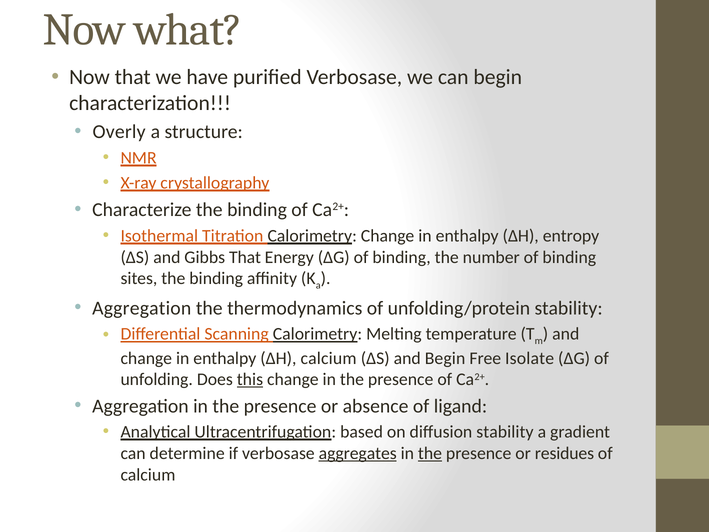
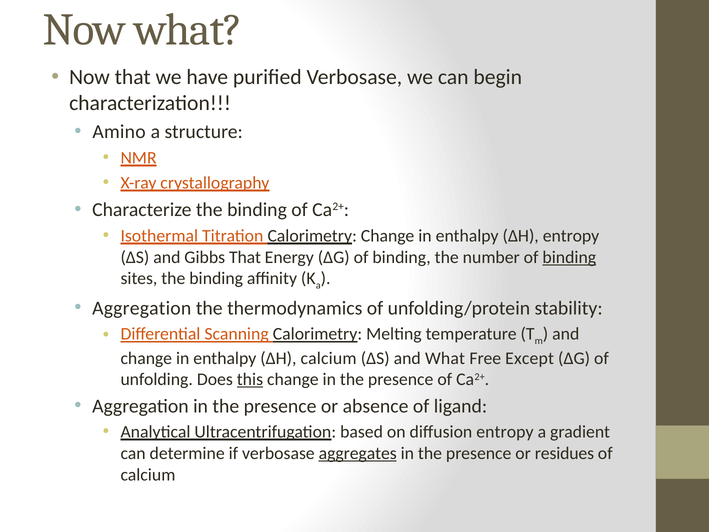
Overly: Overly -> Amino
binding at (569, 257) underline: none -> present
and Begin: Begin -> What
Isolate: Isolate -> Except
diffusion stability: stability -> entropy
the at (430, 453) underline: present -> none
